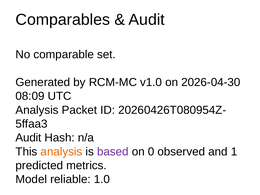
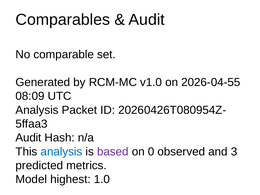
2026-04-30: 2026-04-30 -> 2026-04-55
analysis at (61, 152) colour: orange -> blue
1: 1 -> 3
reliable: reliable -> highest
